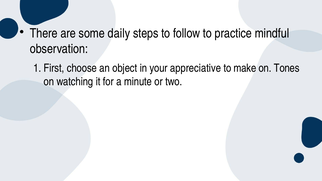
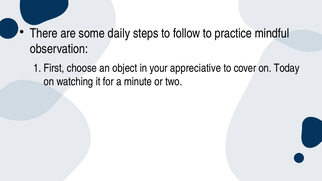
make: make -> cover
Tones: Tones -> Today
